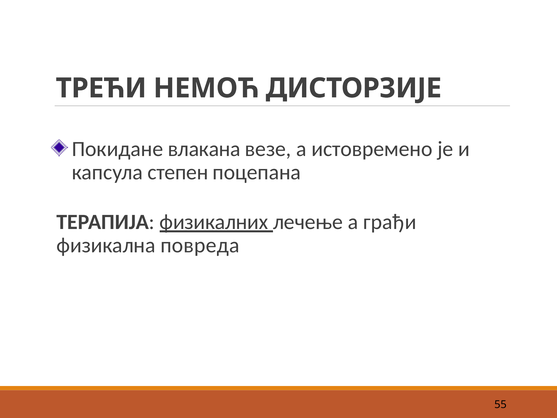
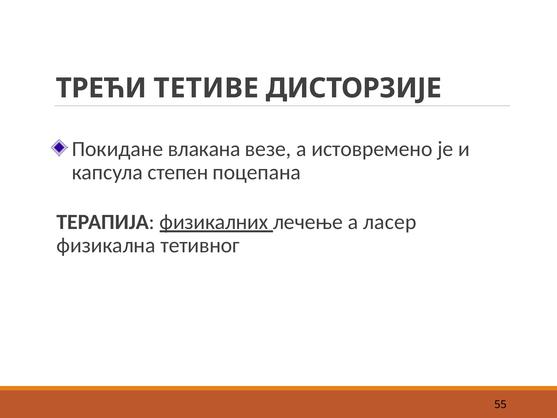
НЕМОЋ: НЕМОЋ -> ТЕТИВЕ
грађи: грађи -> ласер
повреда: повреда -> тетивног
